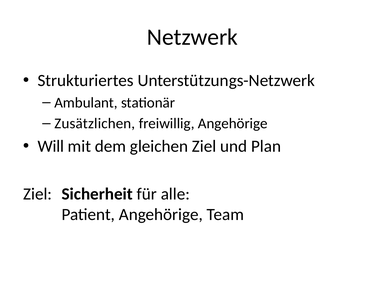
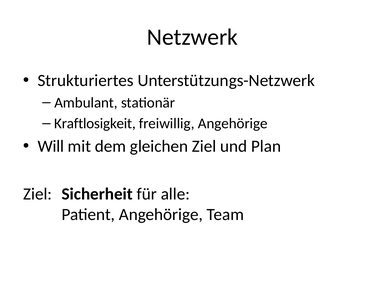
Zusätzlichen: Zusätzlichen -> Kraftlosigkeit
